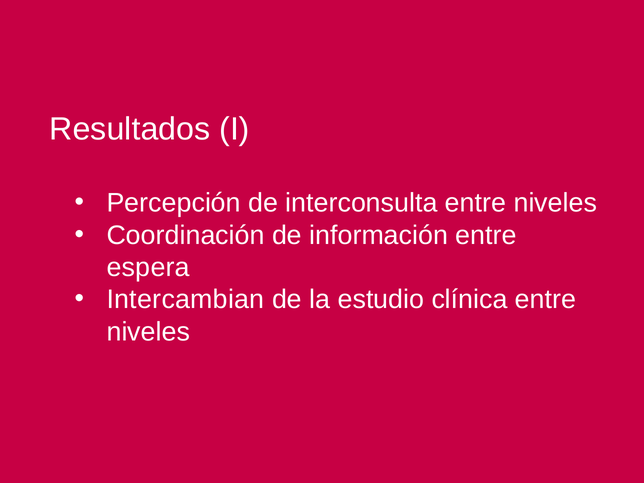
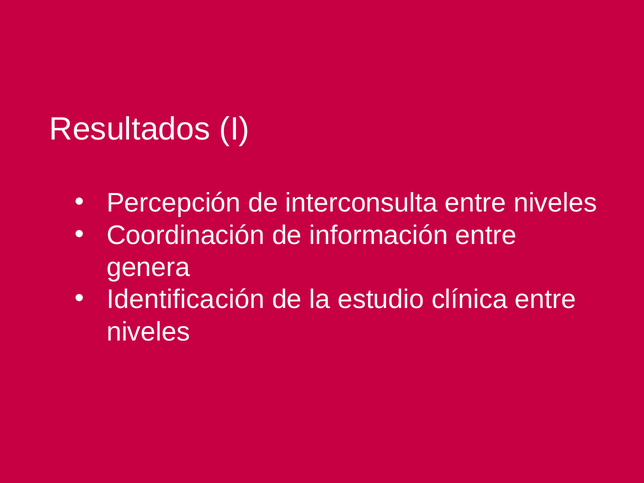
espera: espera -> genera
Intercambian: Intercambian -> Identificación
